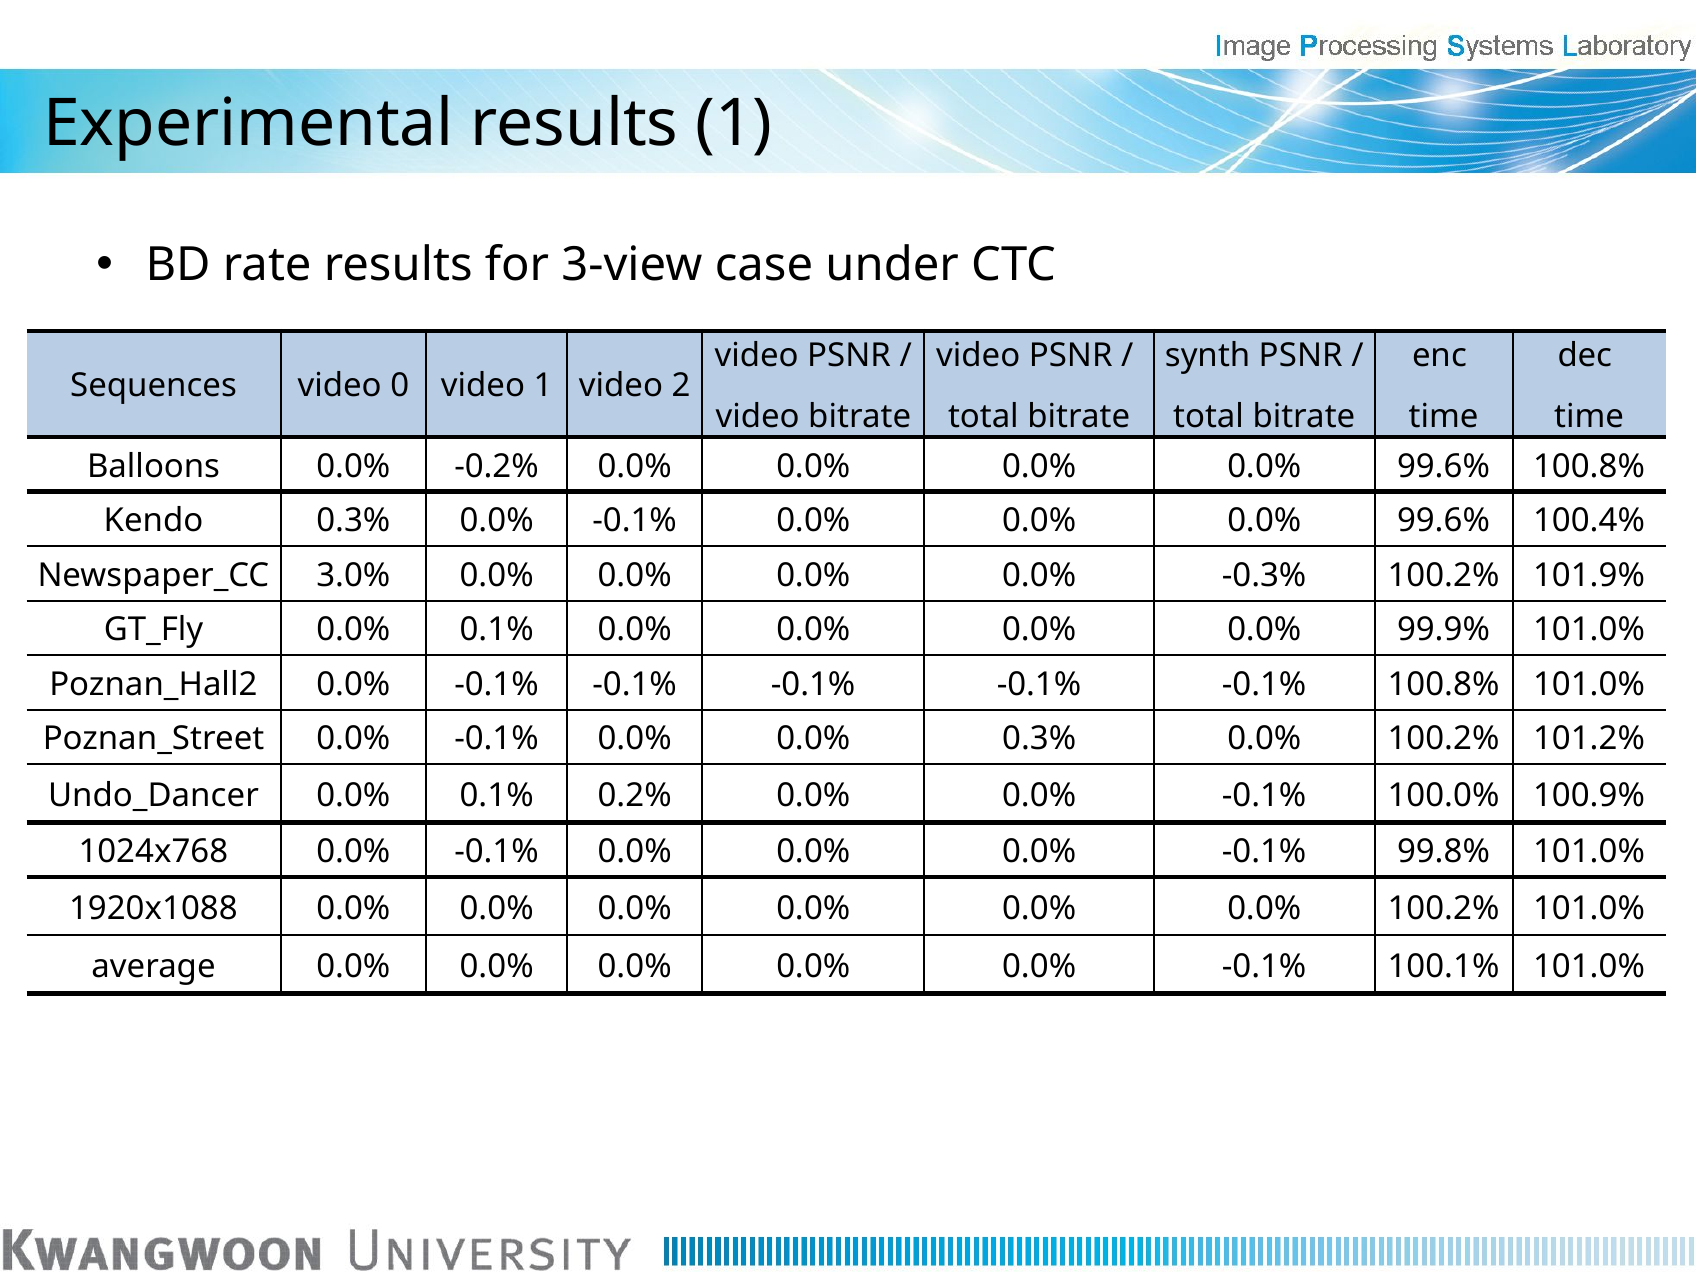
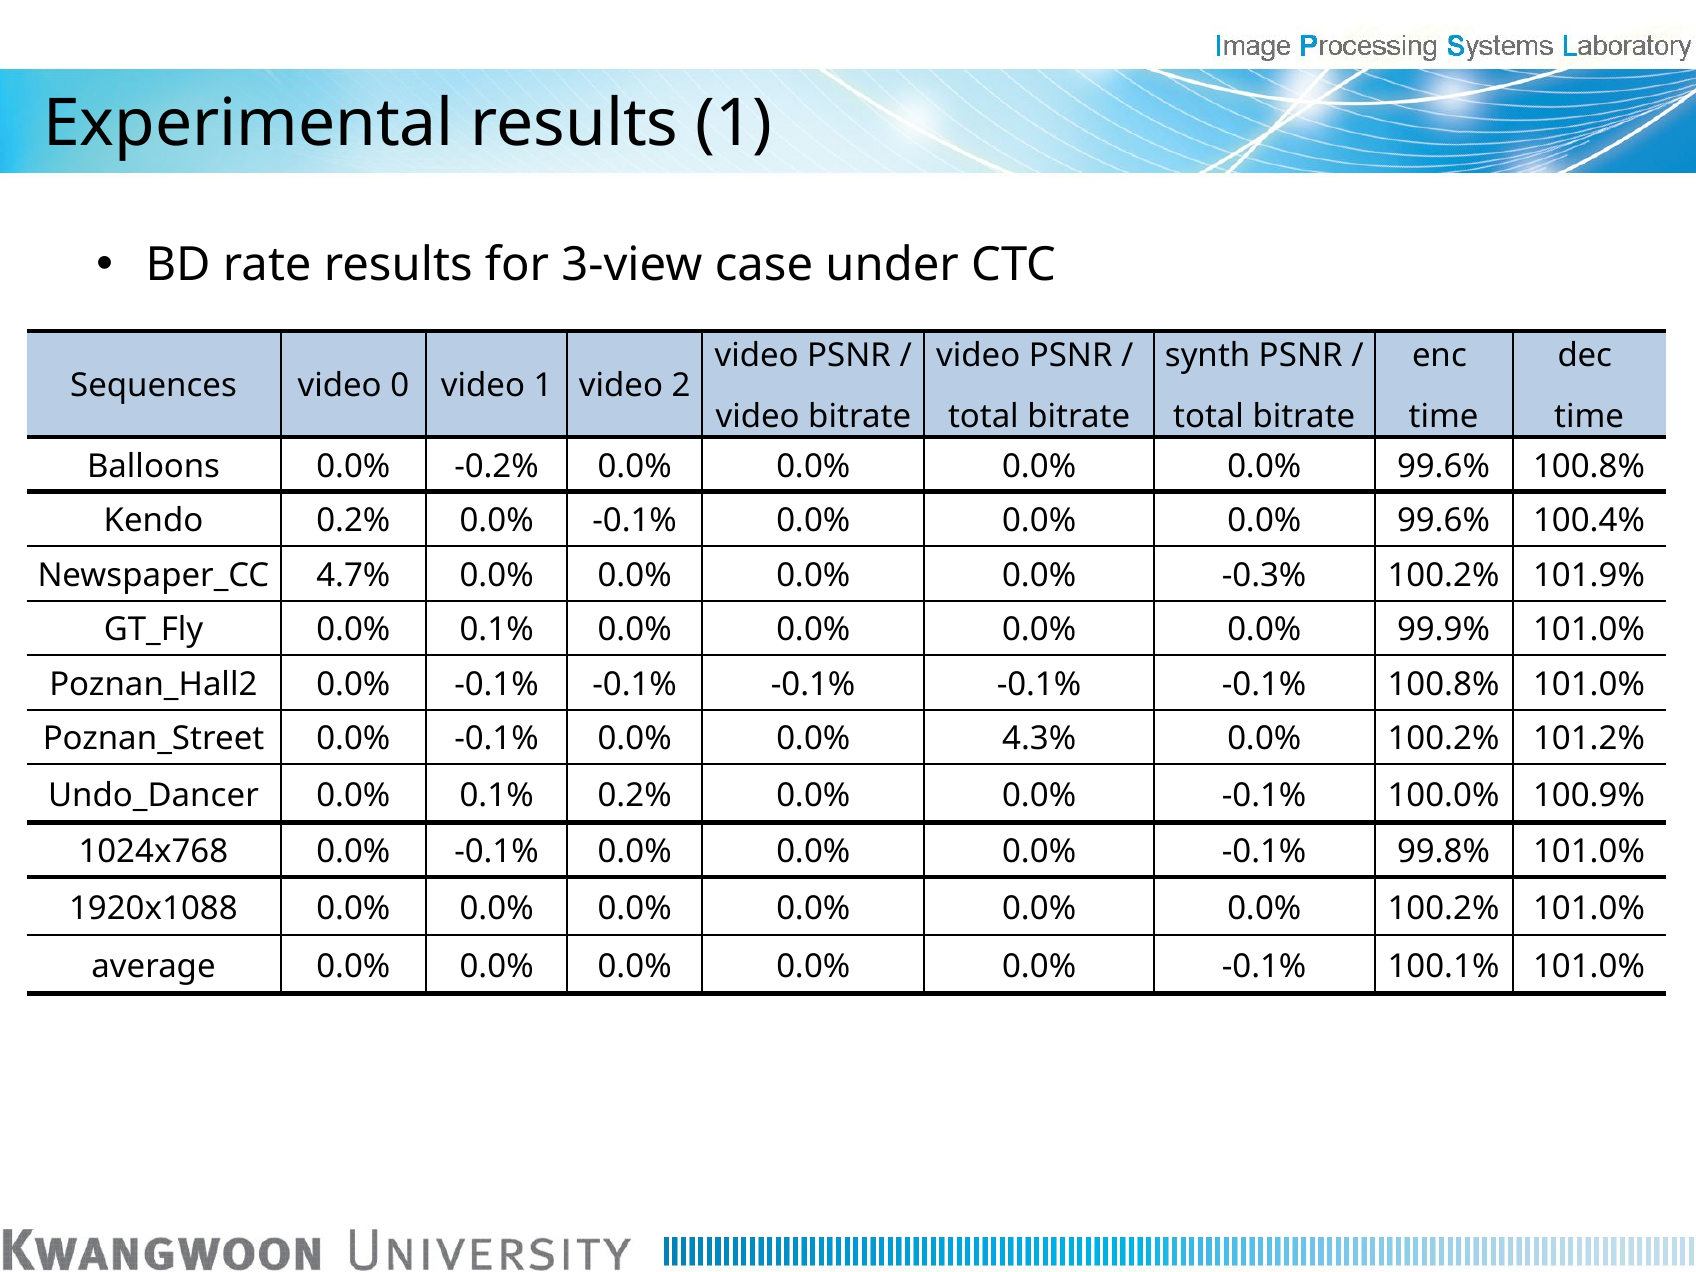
Kendo 0.3%: 0.3% -> 0.2%
3.0%: 3.0% -> 4.7%
0.0% 0.3%: 0.3% -> 4.3%
